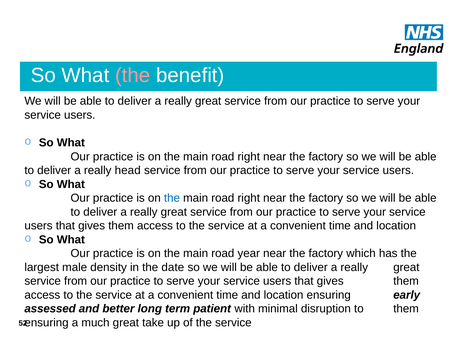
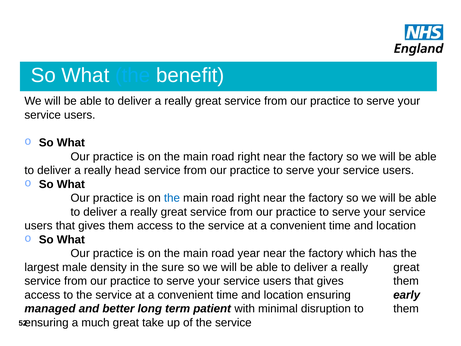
the at (133, 75) colour: pink -> light blue
date: date -> sure
assessed: assessed -> managed
